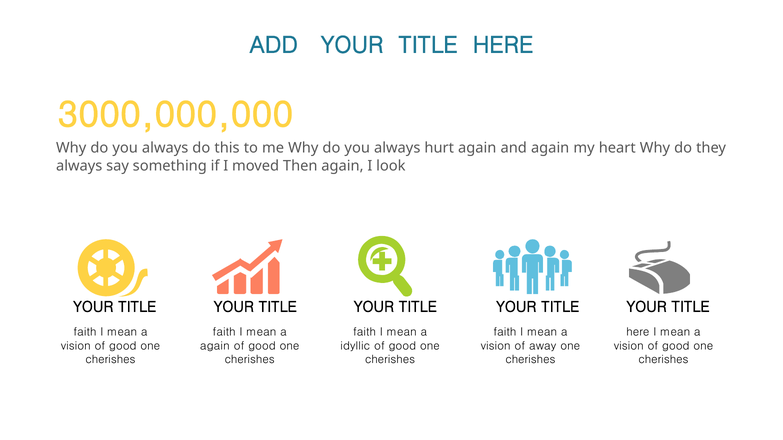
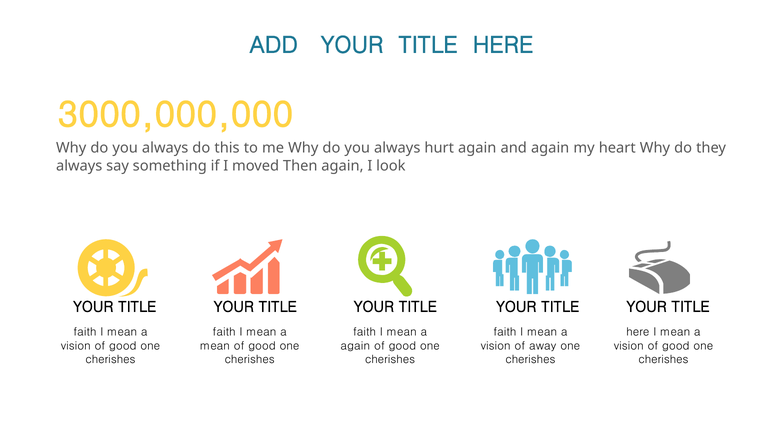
again at (215, 346): again -> mean
idyllic at (355, 346): idyllic -> again
